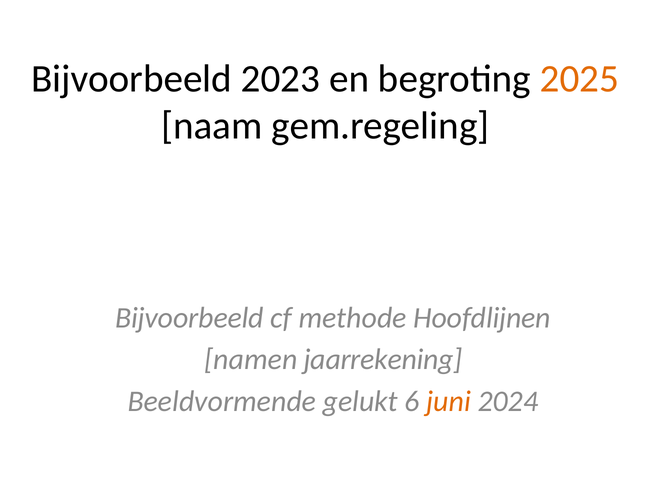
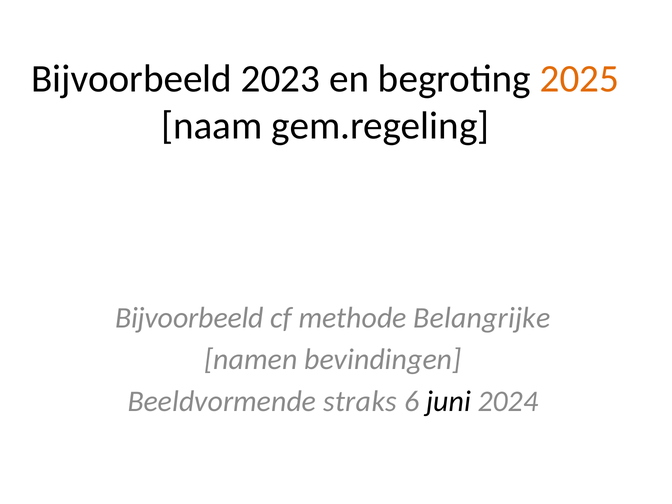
Hoofdlijnen: Hoofdlijnen -> Belangrijke
jaarrekening: jaarrekening -> bevindingen
gelukt: gelukt -> straks
juni colour: orange -> black
